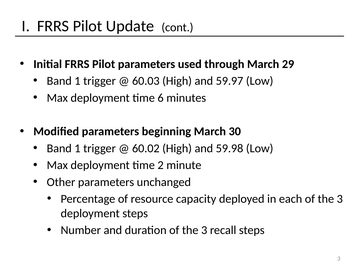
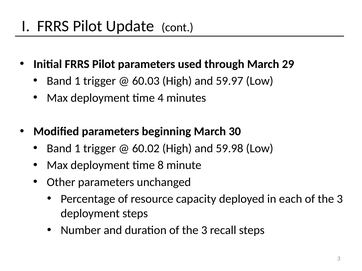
6: 6 -> 4
2: 2 -> 8
